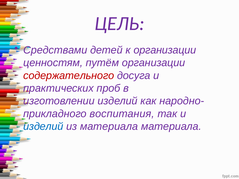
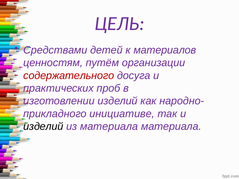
к организации: организации -> материалов
воспитания: воспитания -> инициативе
изделий at (43, 127) colour: blue -> black
